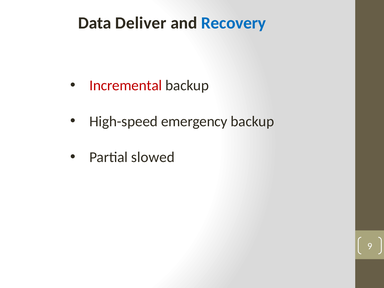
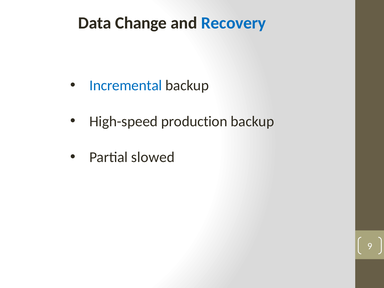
Deliver: Deliver -> Change
Incremental colour: red -> blue
emergency: emergency -> production
